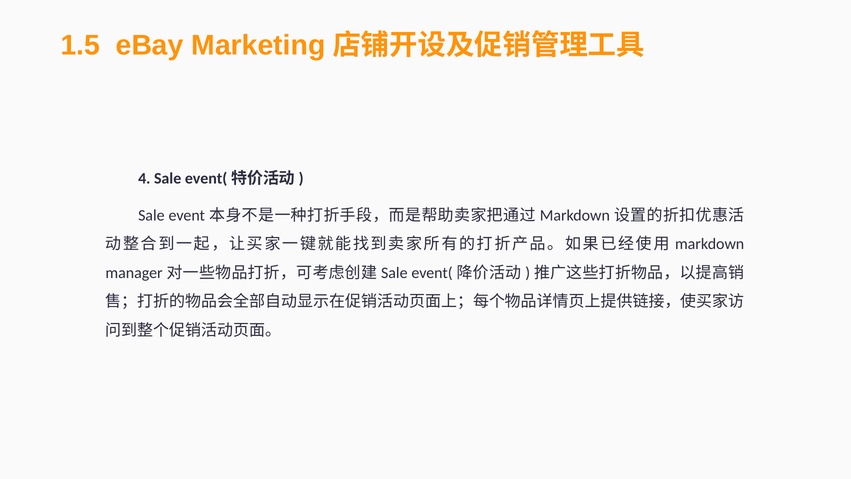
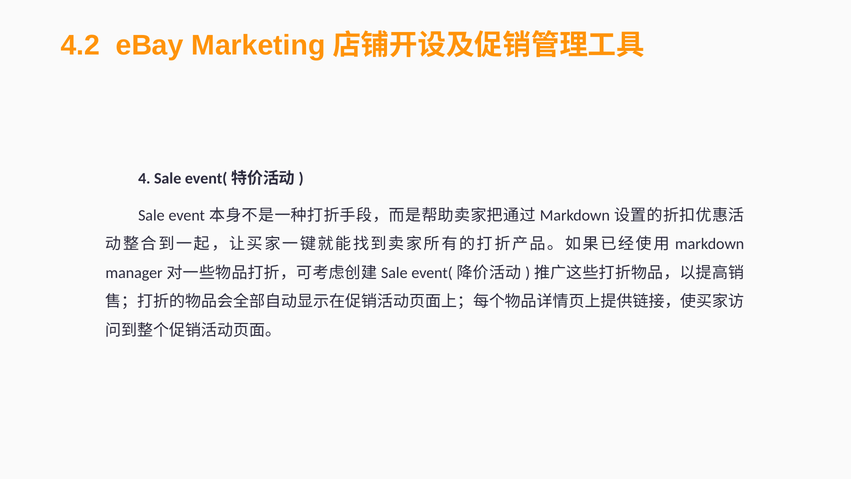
1.5: 1.5 -> 4.2
